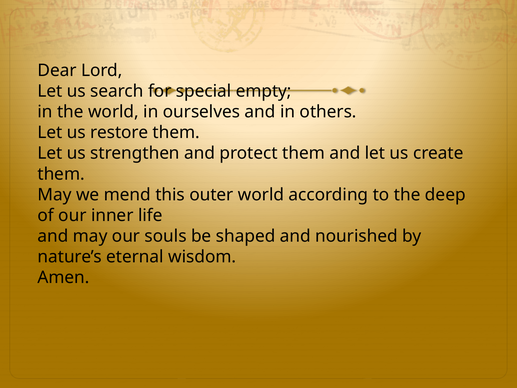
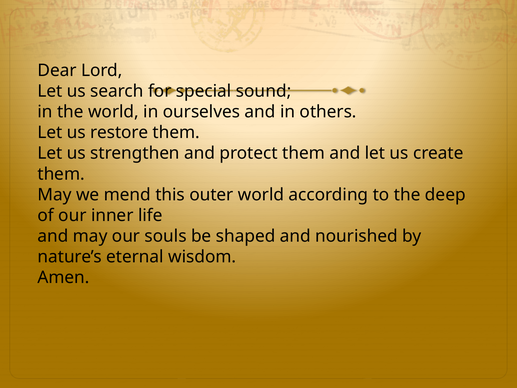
empty: empty -> sound
